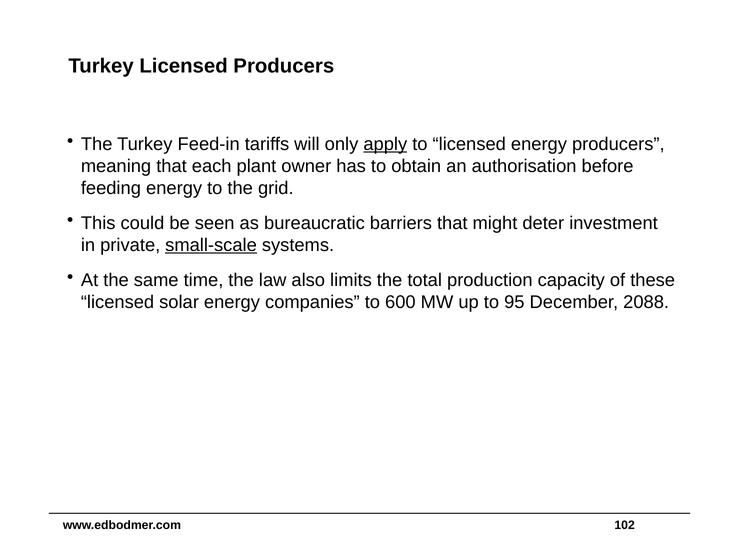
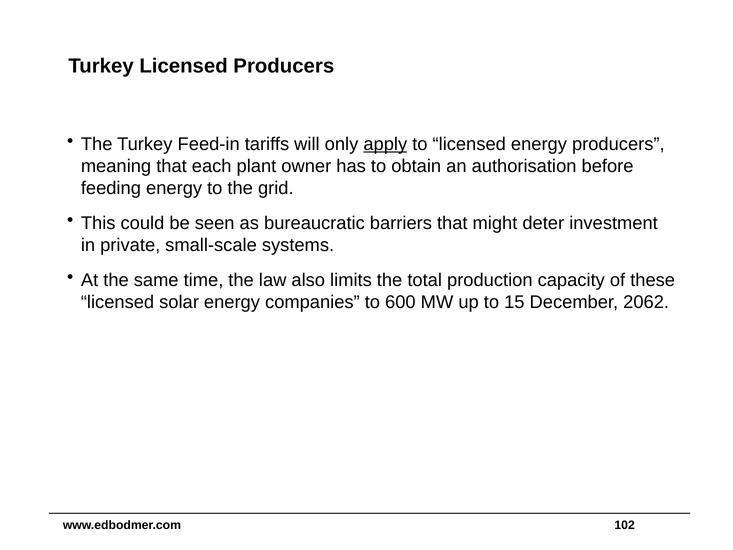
small-scale underline: present -> none
95: 95 -> 15
2088: 2088 -> 2062
